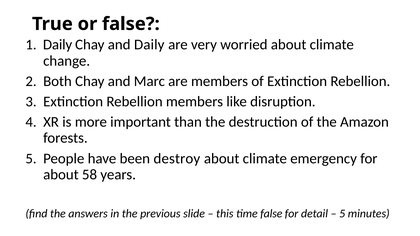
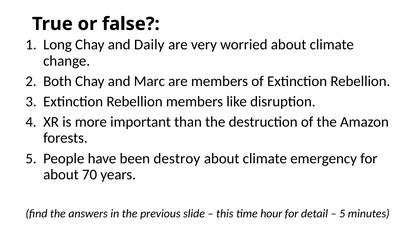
Daily at (58, 45): Daily -> Long
58: 58 -> 70
time false: false -> hour
